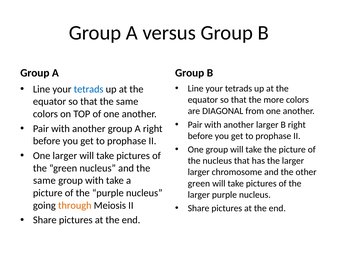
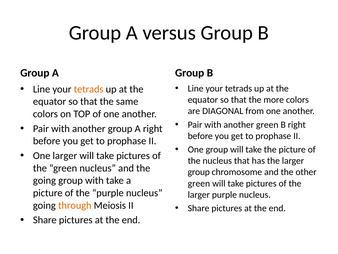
tetrads at (89, 89) colour: blue -> orange
another larger: larger -> green
larger at (199, 172): larger -> group
same at (44, 180): same -> going
